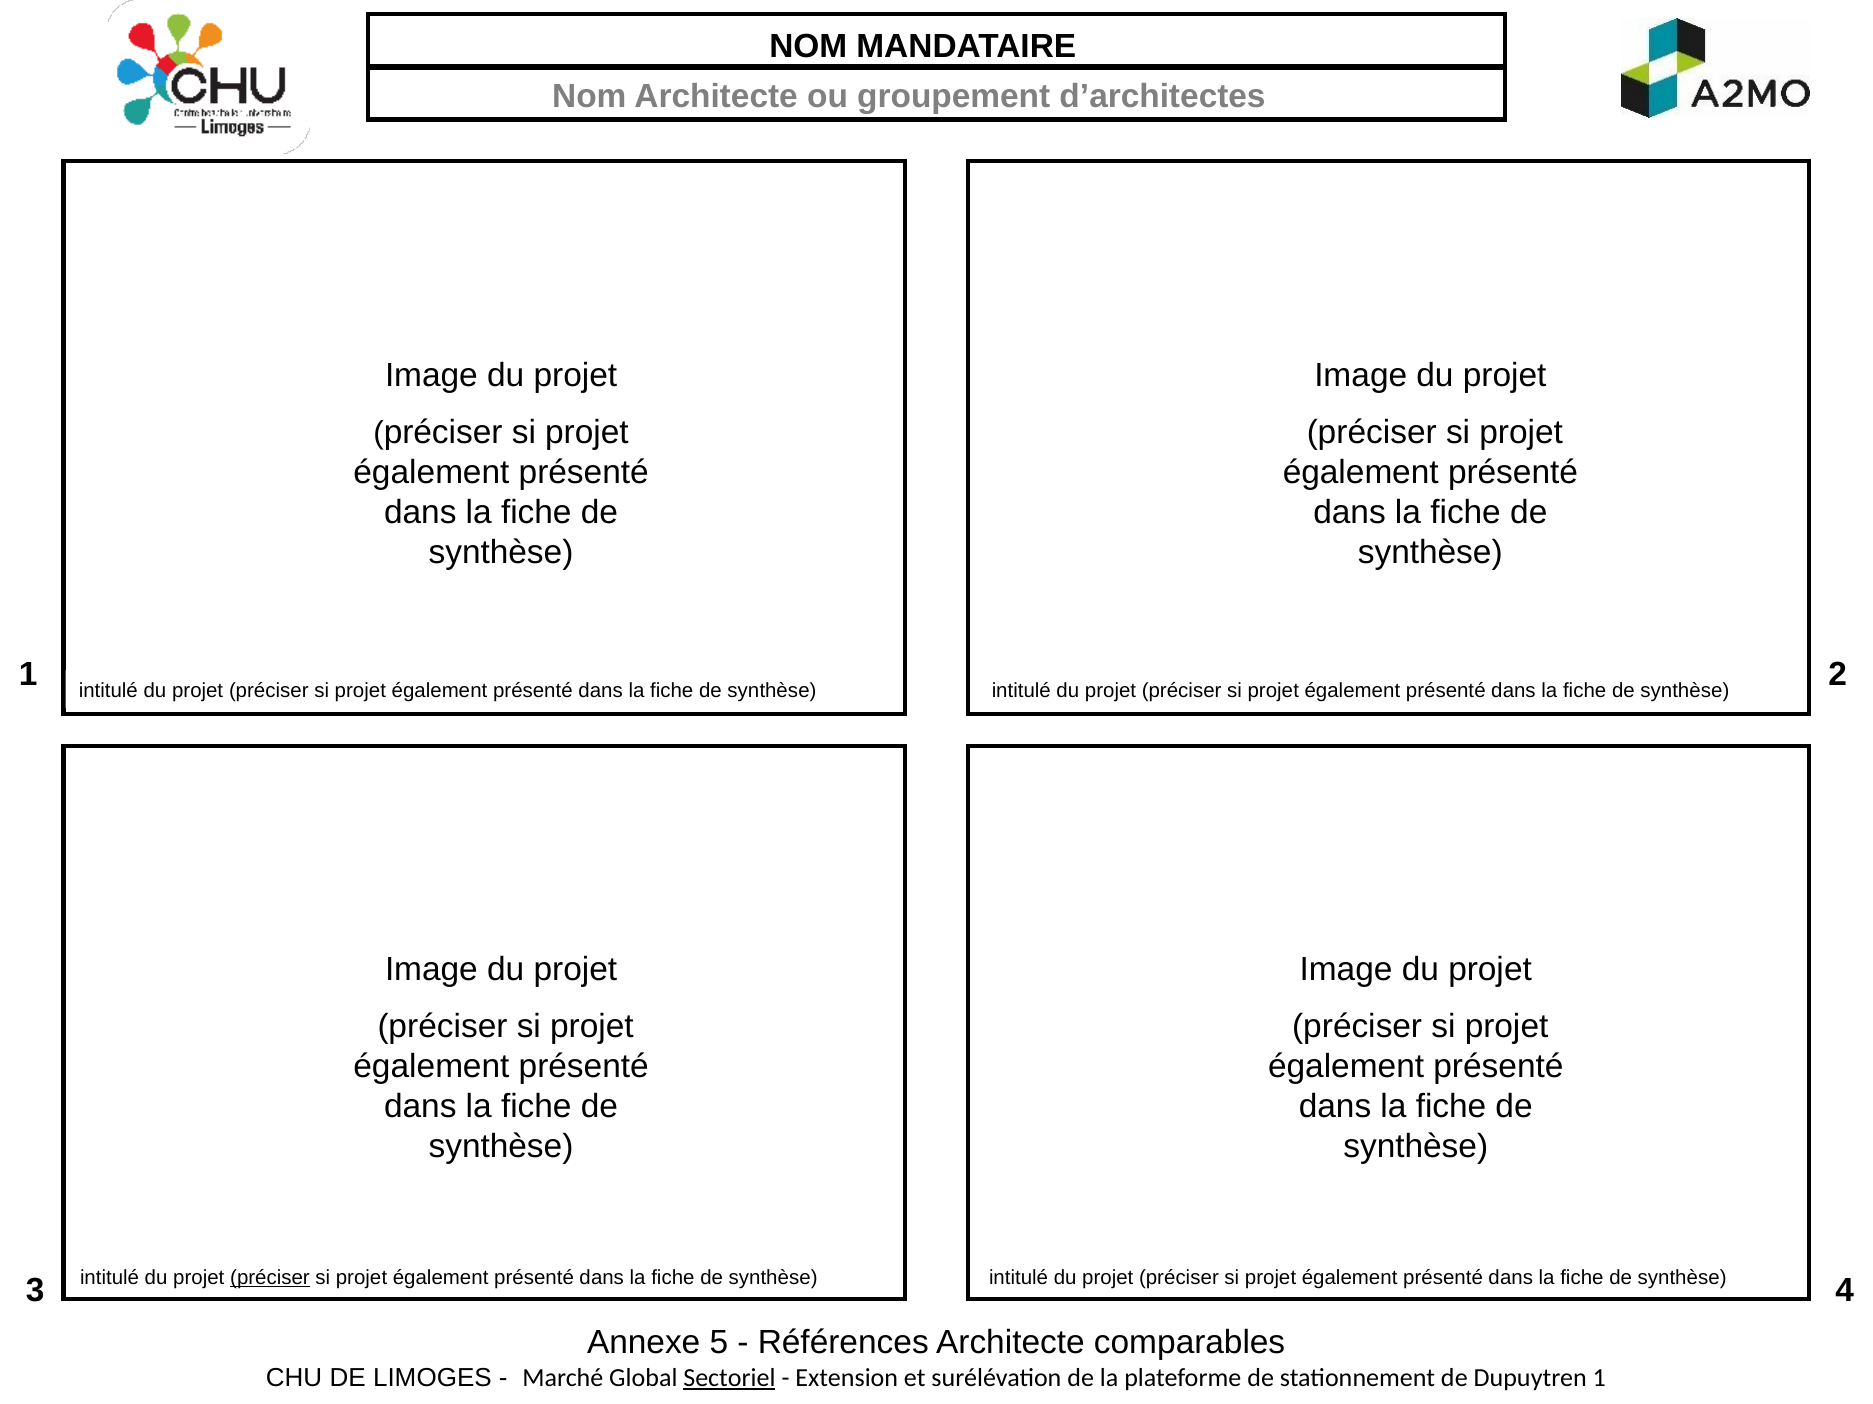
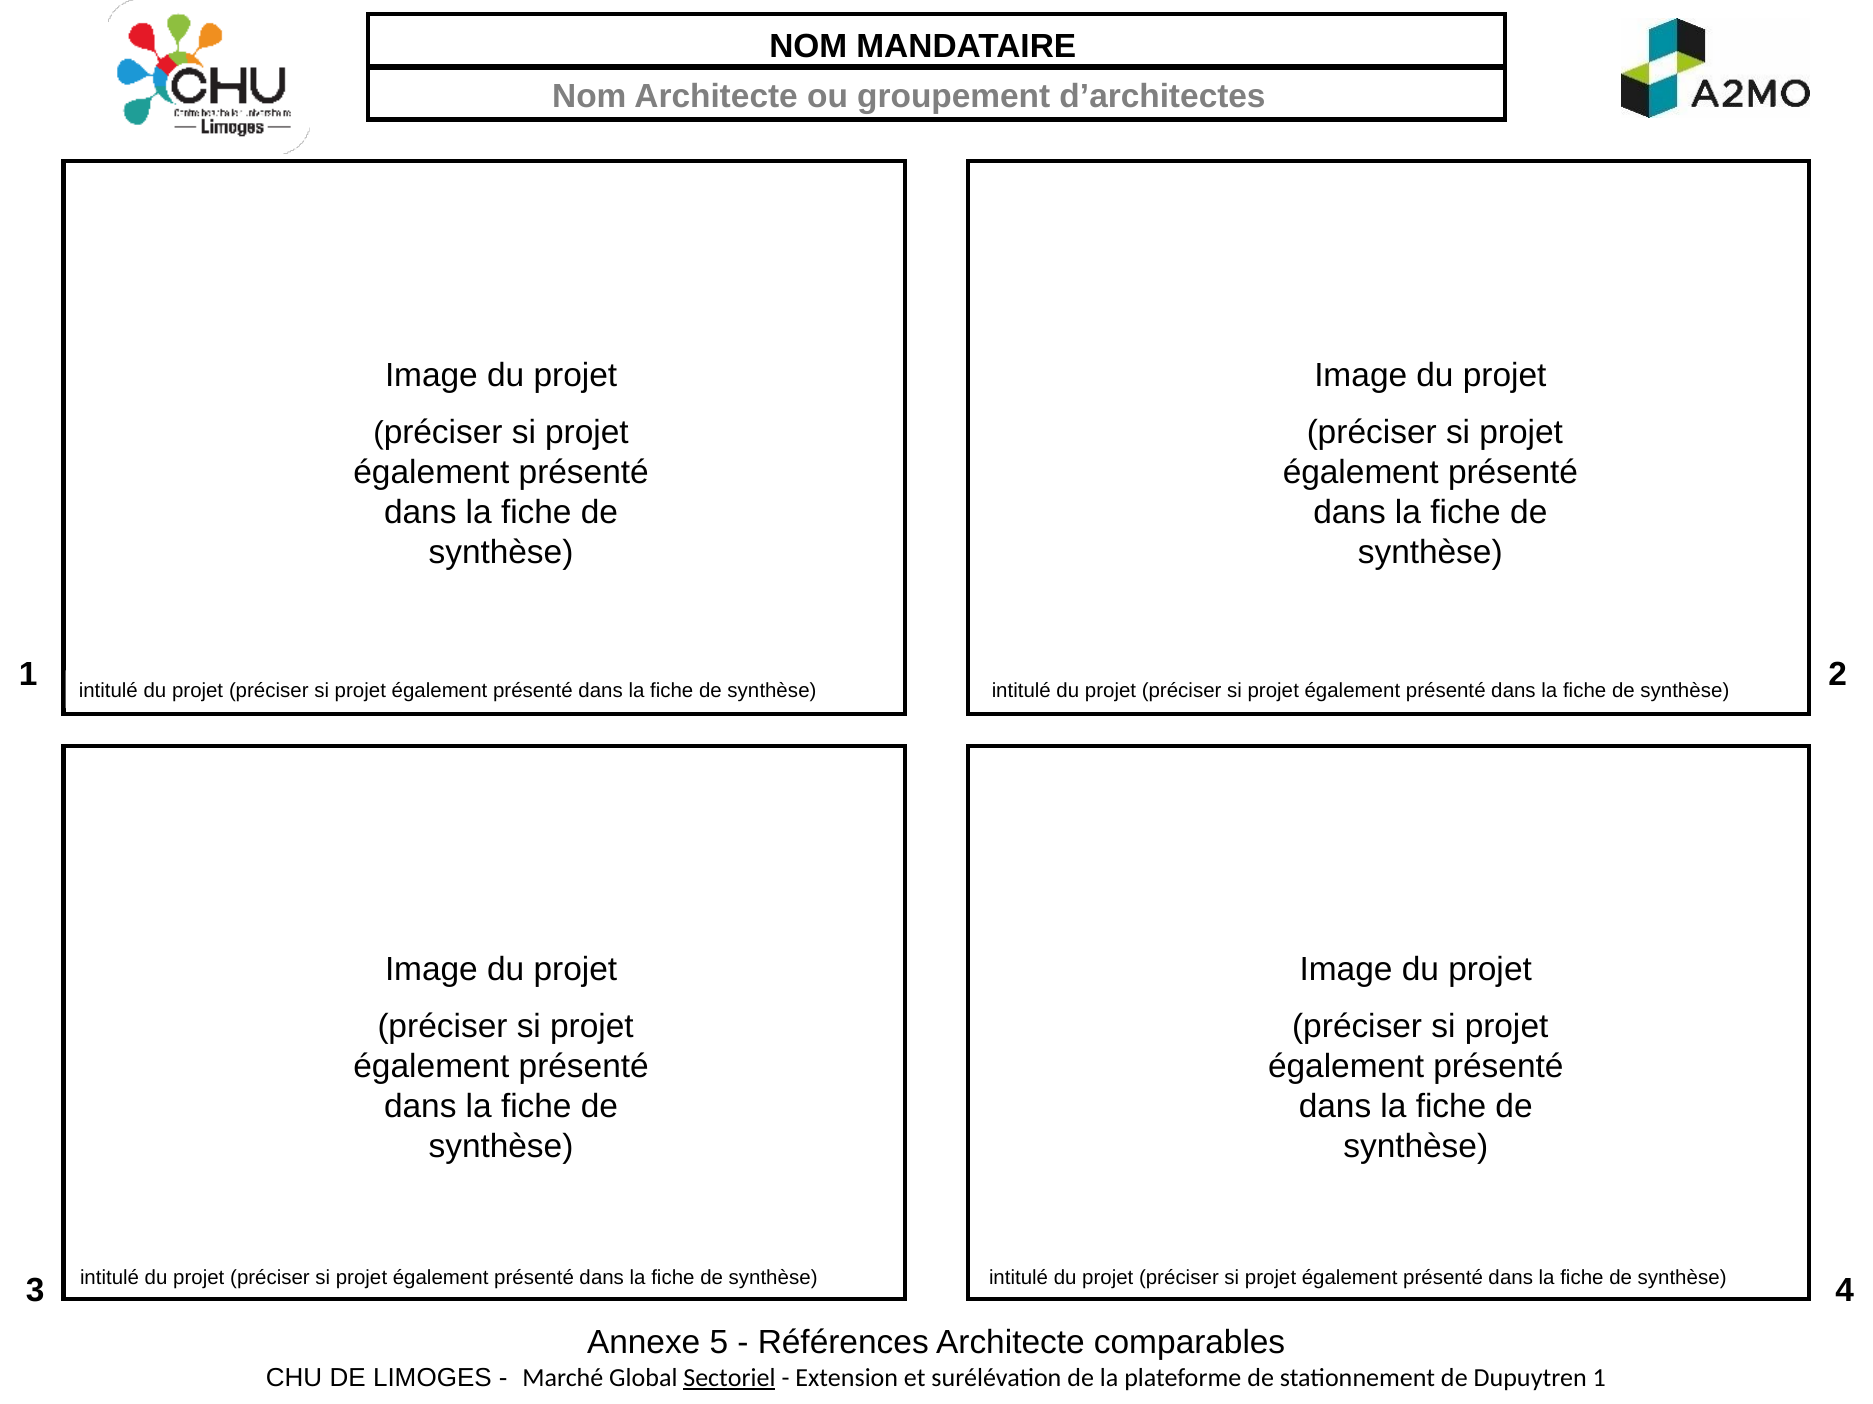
préciser at (270, 1279) underline: present -> none
